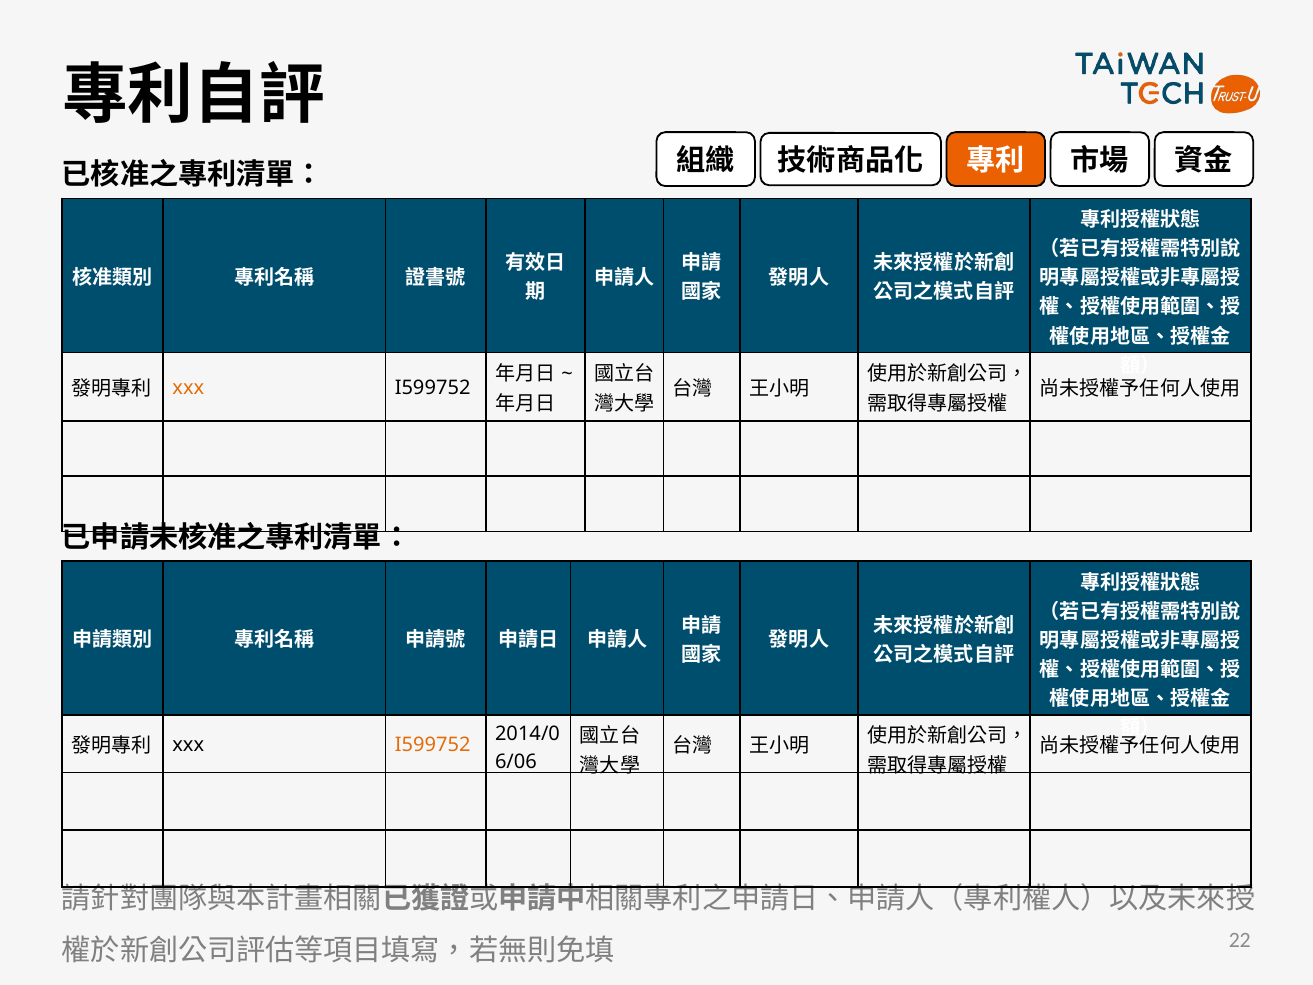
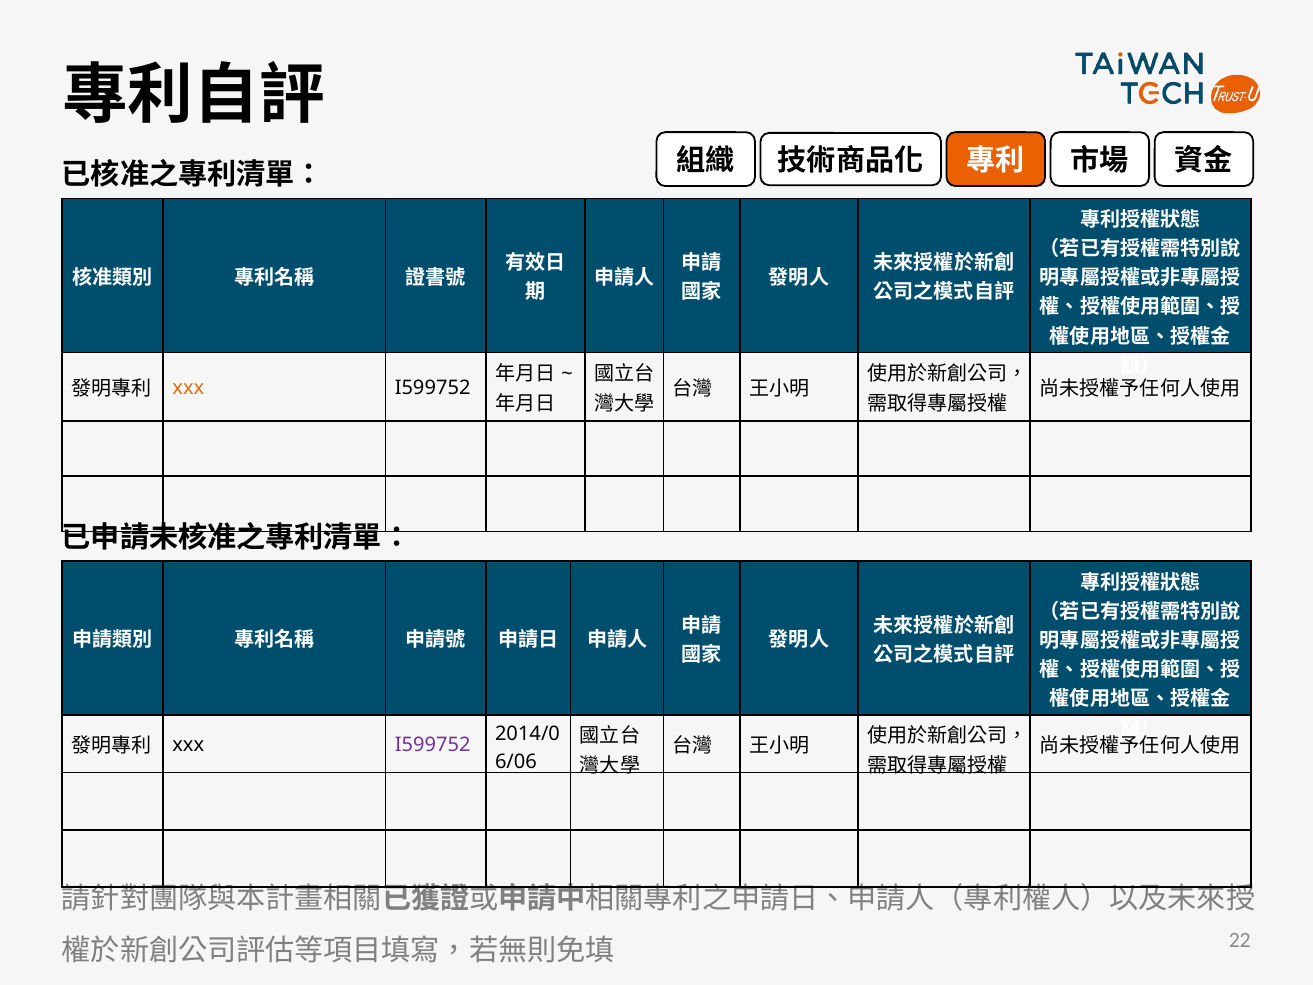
I599752 at (433, 745) colour: orange -> purple
